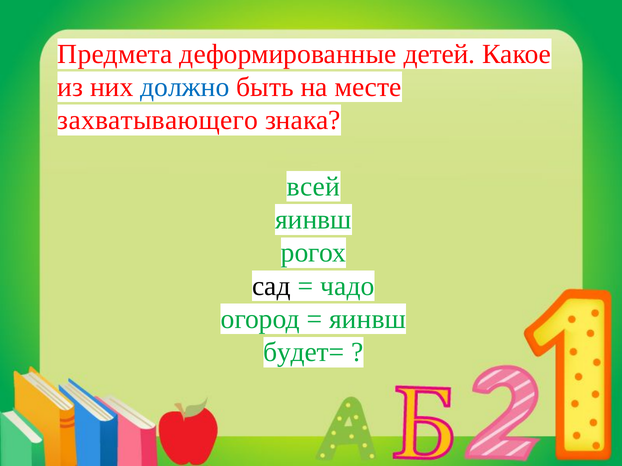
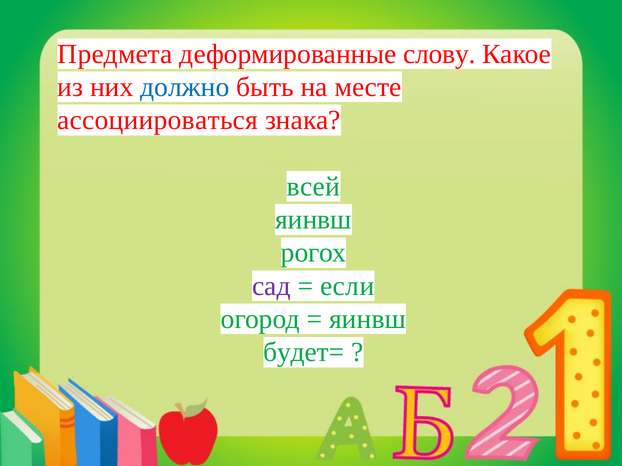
детей: детей -> слову
захватывающего: захватывающего -> ассоциироваться
сад colour: black -> purple
чадо: чадо -> если
